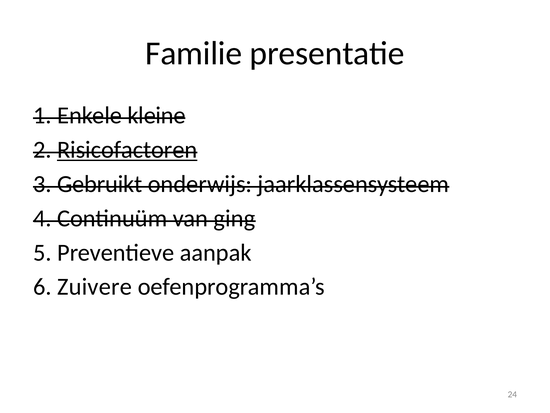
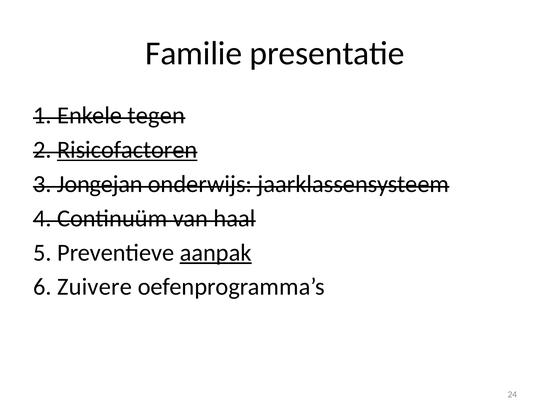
kleine: kleine -> tegen
Gebruikt: Gebruikt -> Jongejan
ging: ging -> haal
aanpak underline: none -> present
